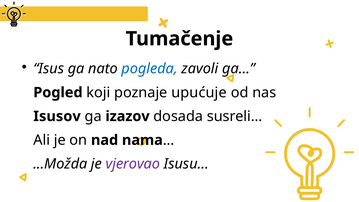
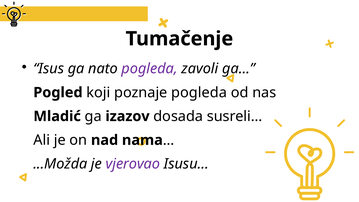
pogleda at (150, 69) colour: blue -> purple
poznaje upućuje: upućuje -> pogleda
Isusov: Isusov -> Mladić
